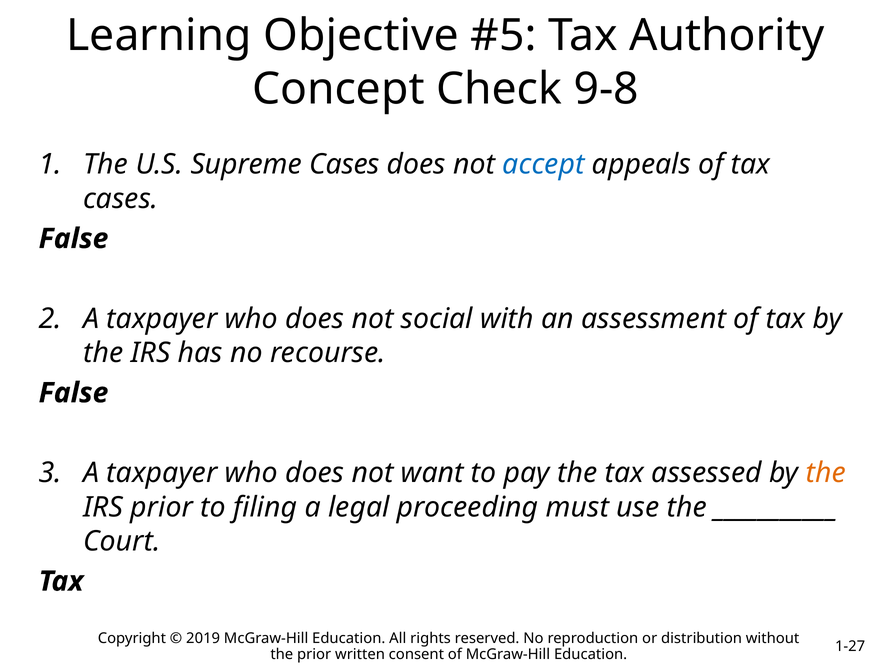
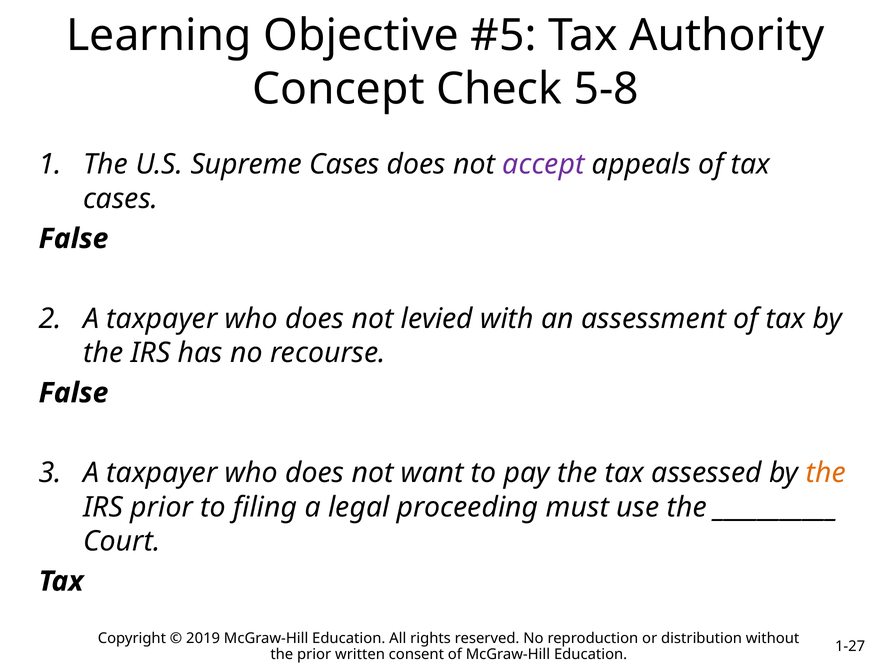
9-8: 9-8 -> 5-8
accept colour: blue -> purple
social: social -> levied
